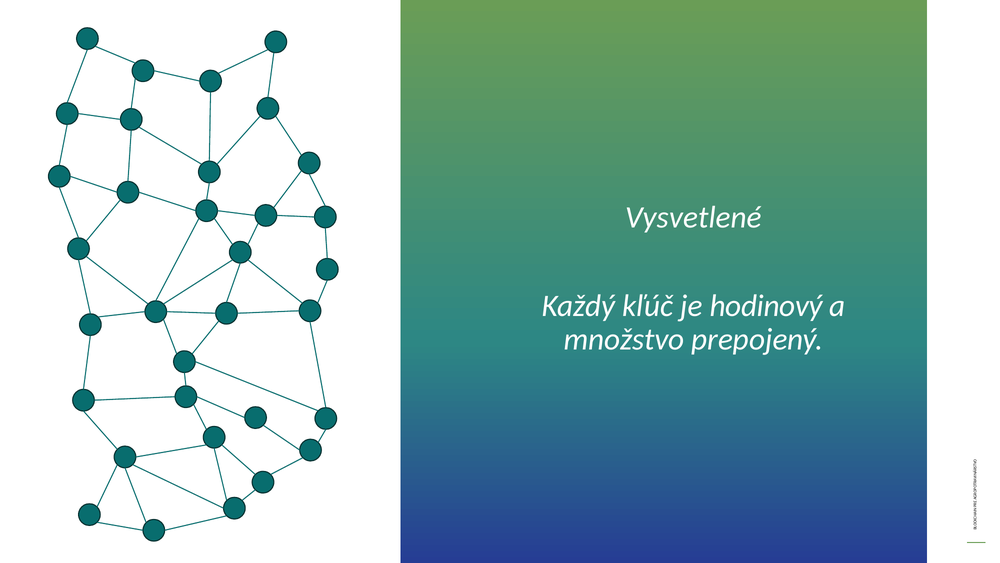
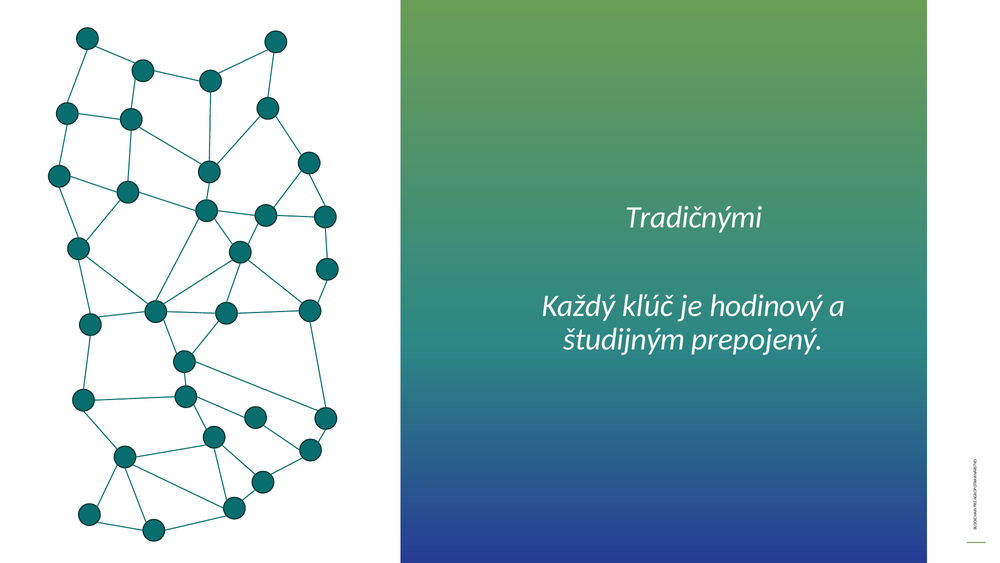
Vysvetlené: Vysvetlené -> Tradičnými
množstvo: množstvo -> študijným
